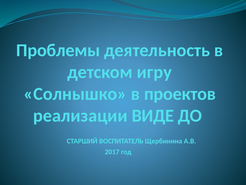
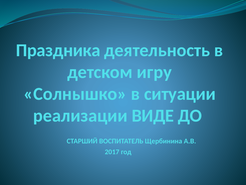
Проблемы: Проблемы -> Праздника
проектов: проектов -> ситуации
